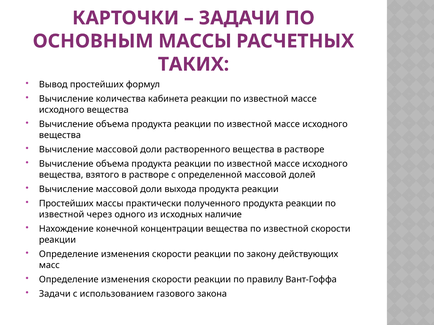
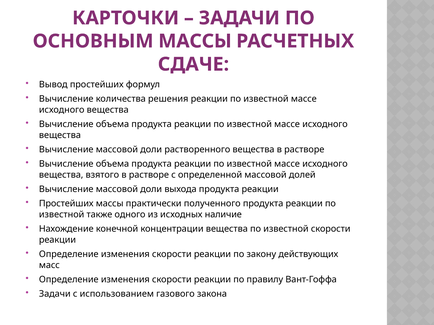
ТАКИХ: ТАКИХ -> СДАЧЕ
кабинета: кабинета -> решения
через: через -> также
